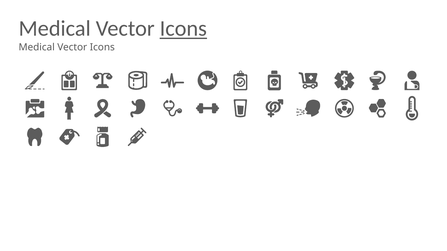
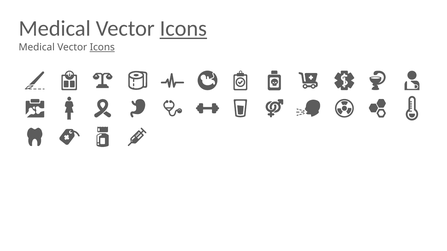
Icons at (102, 47) underline: none -> present
